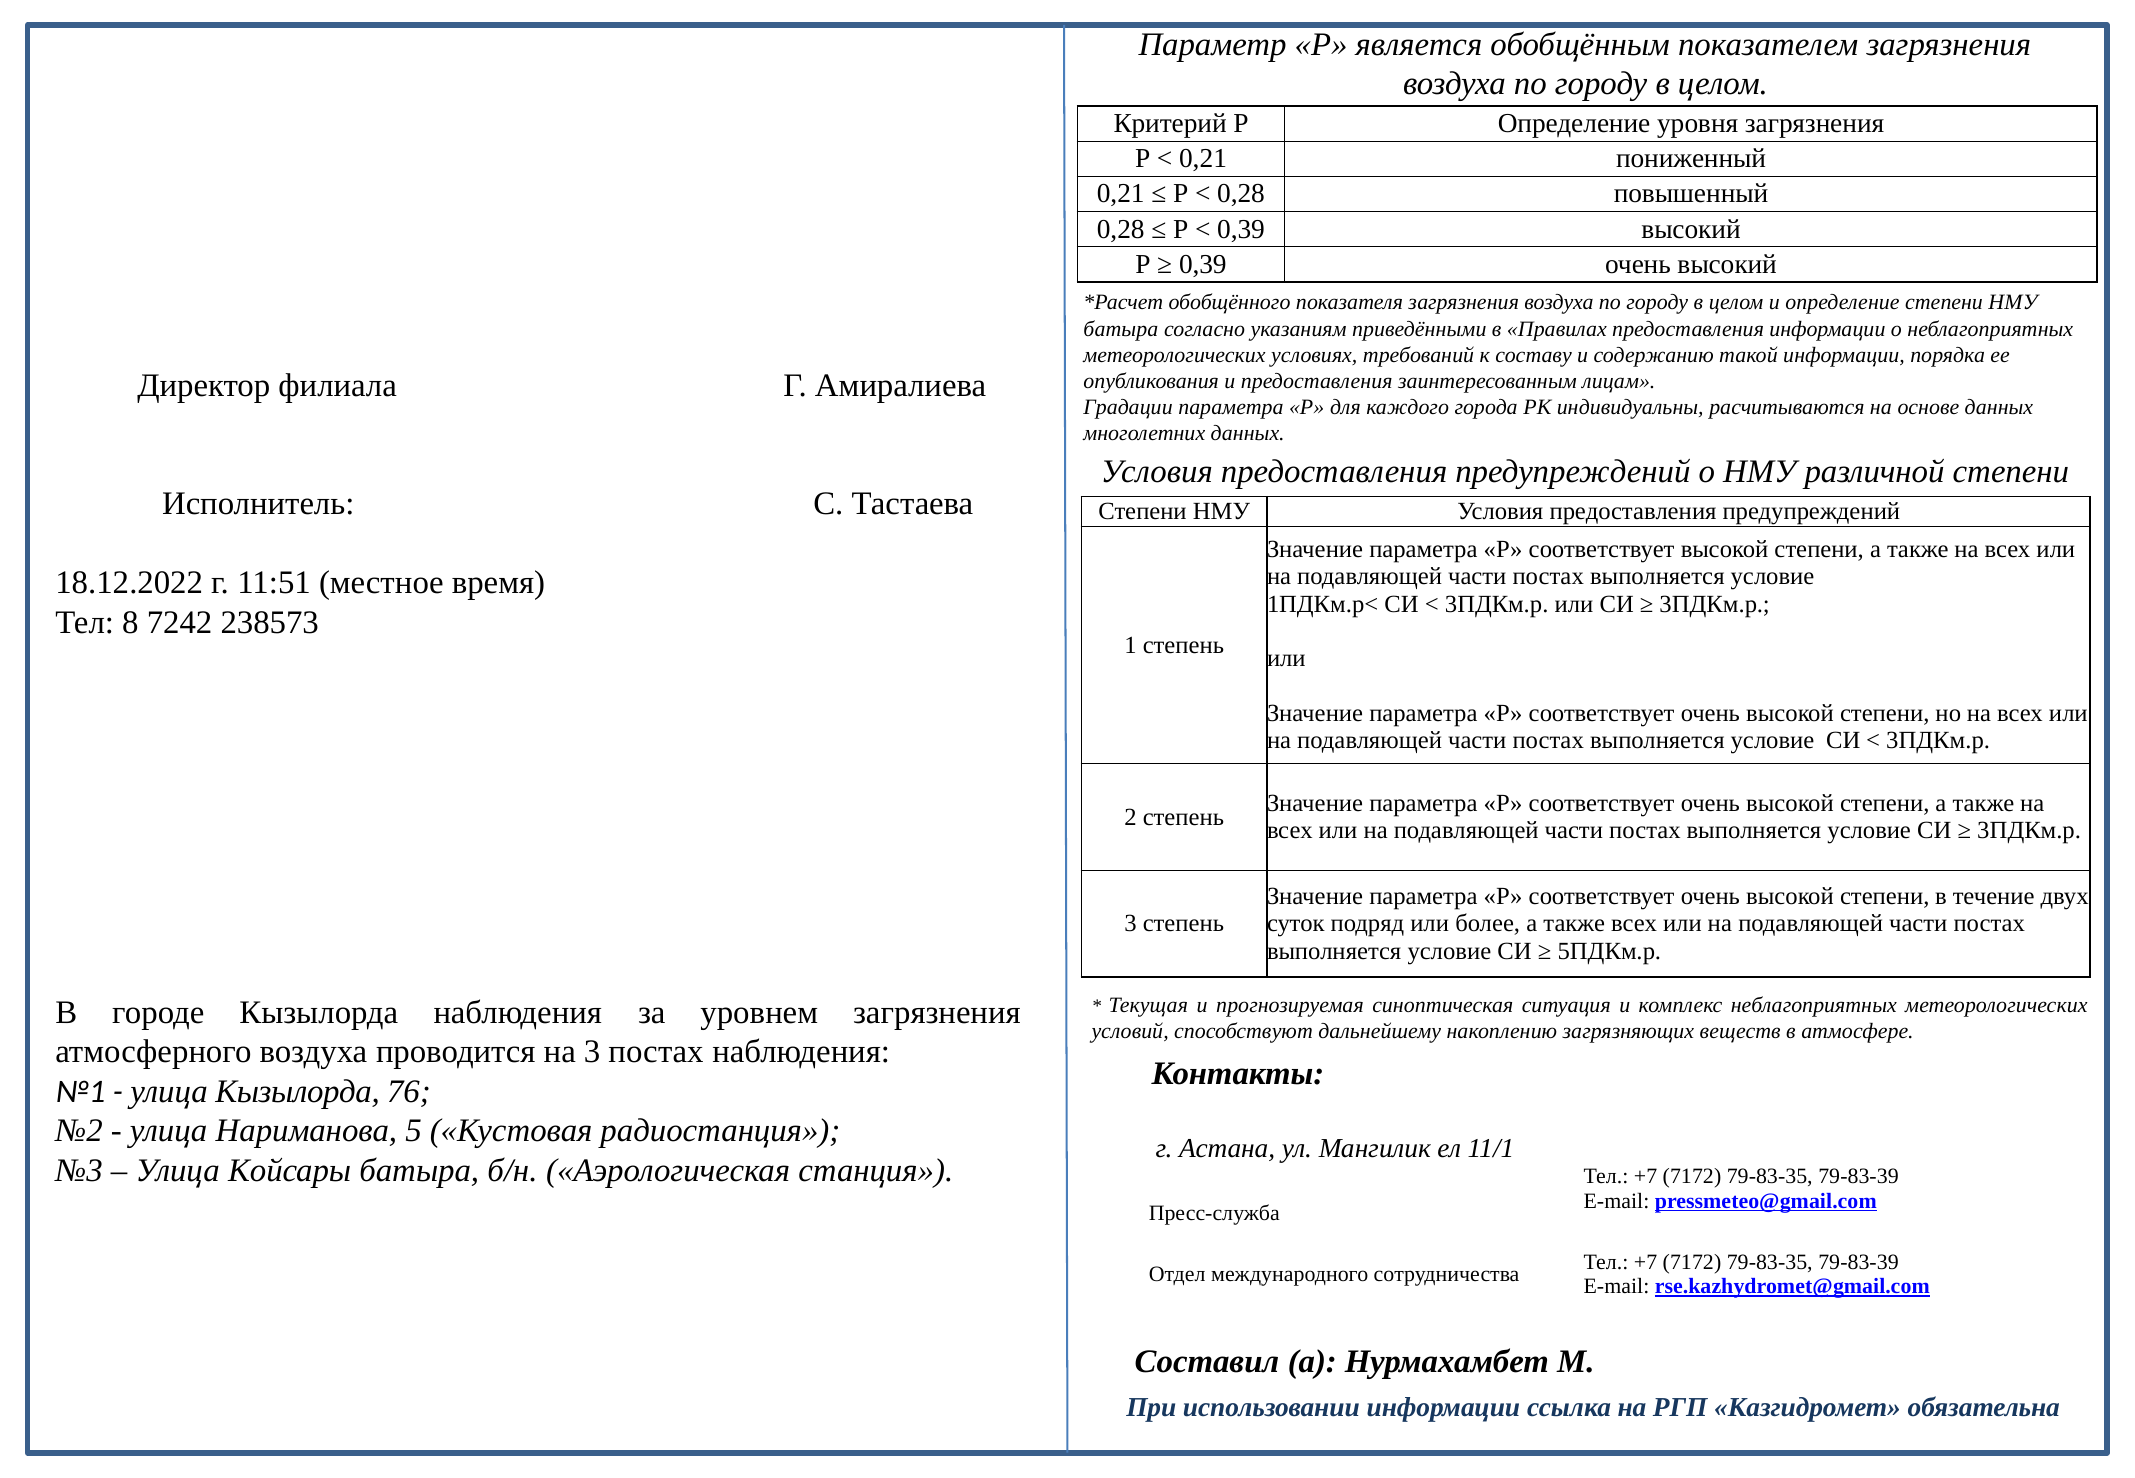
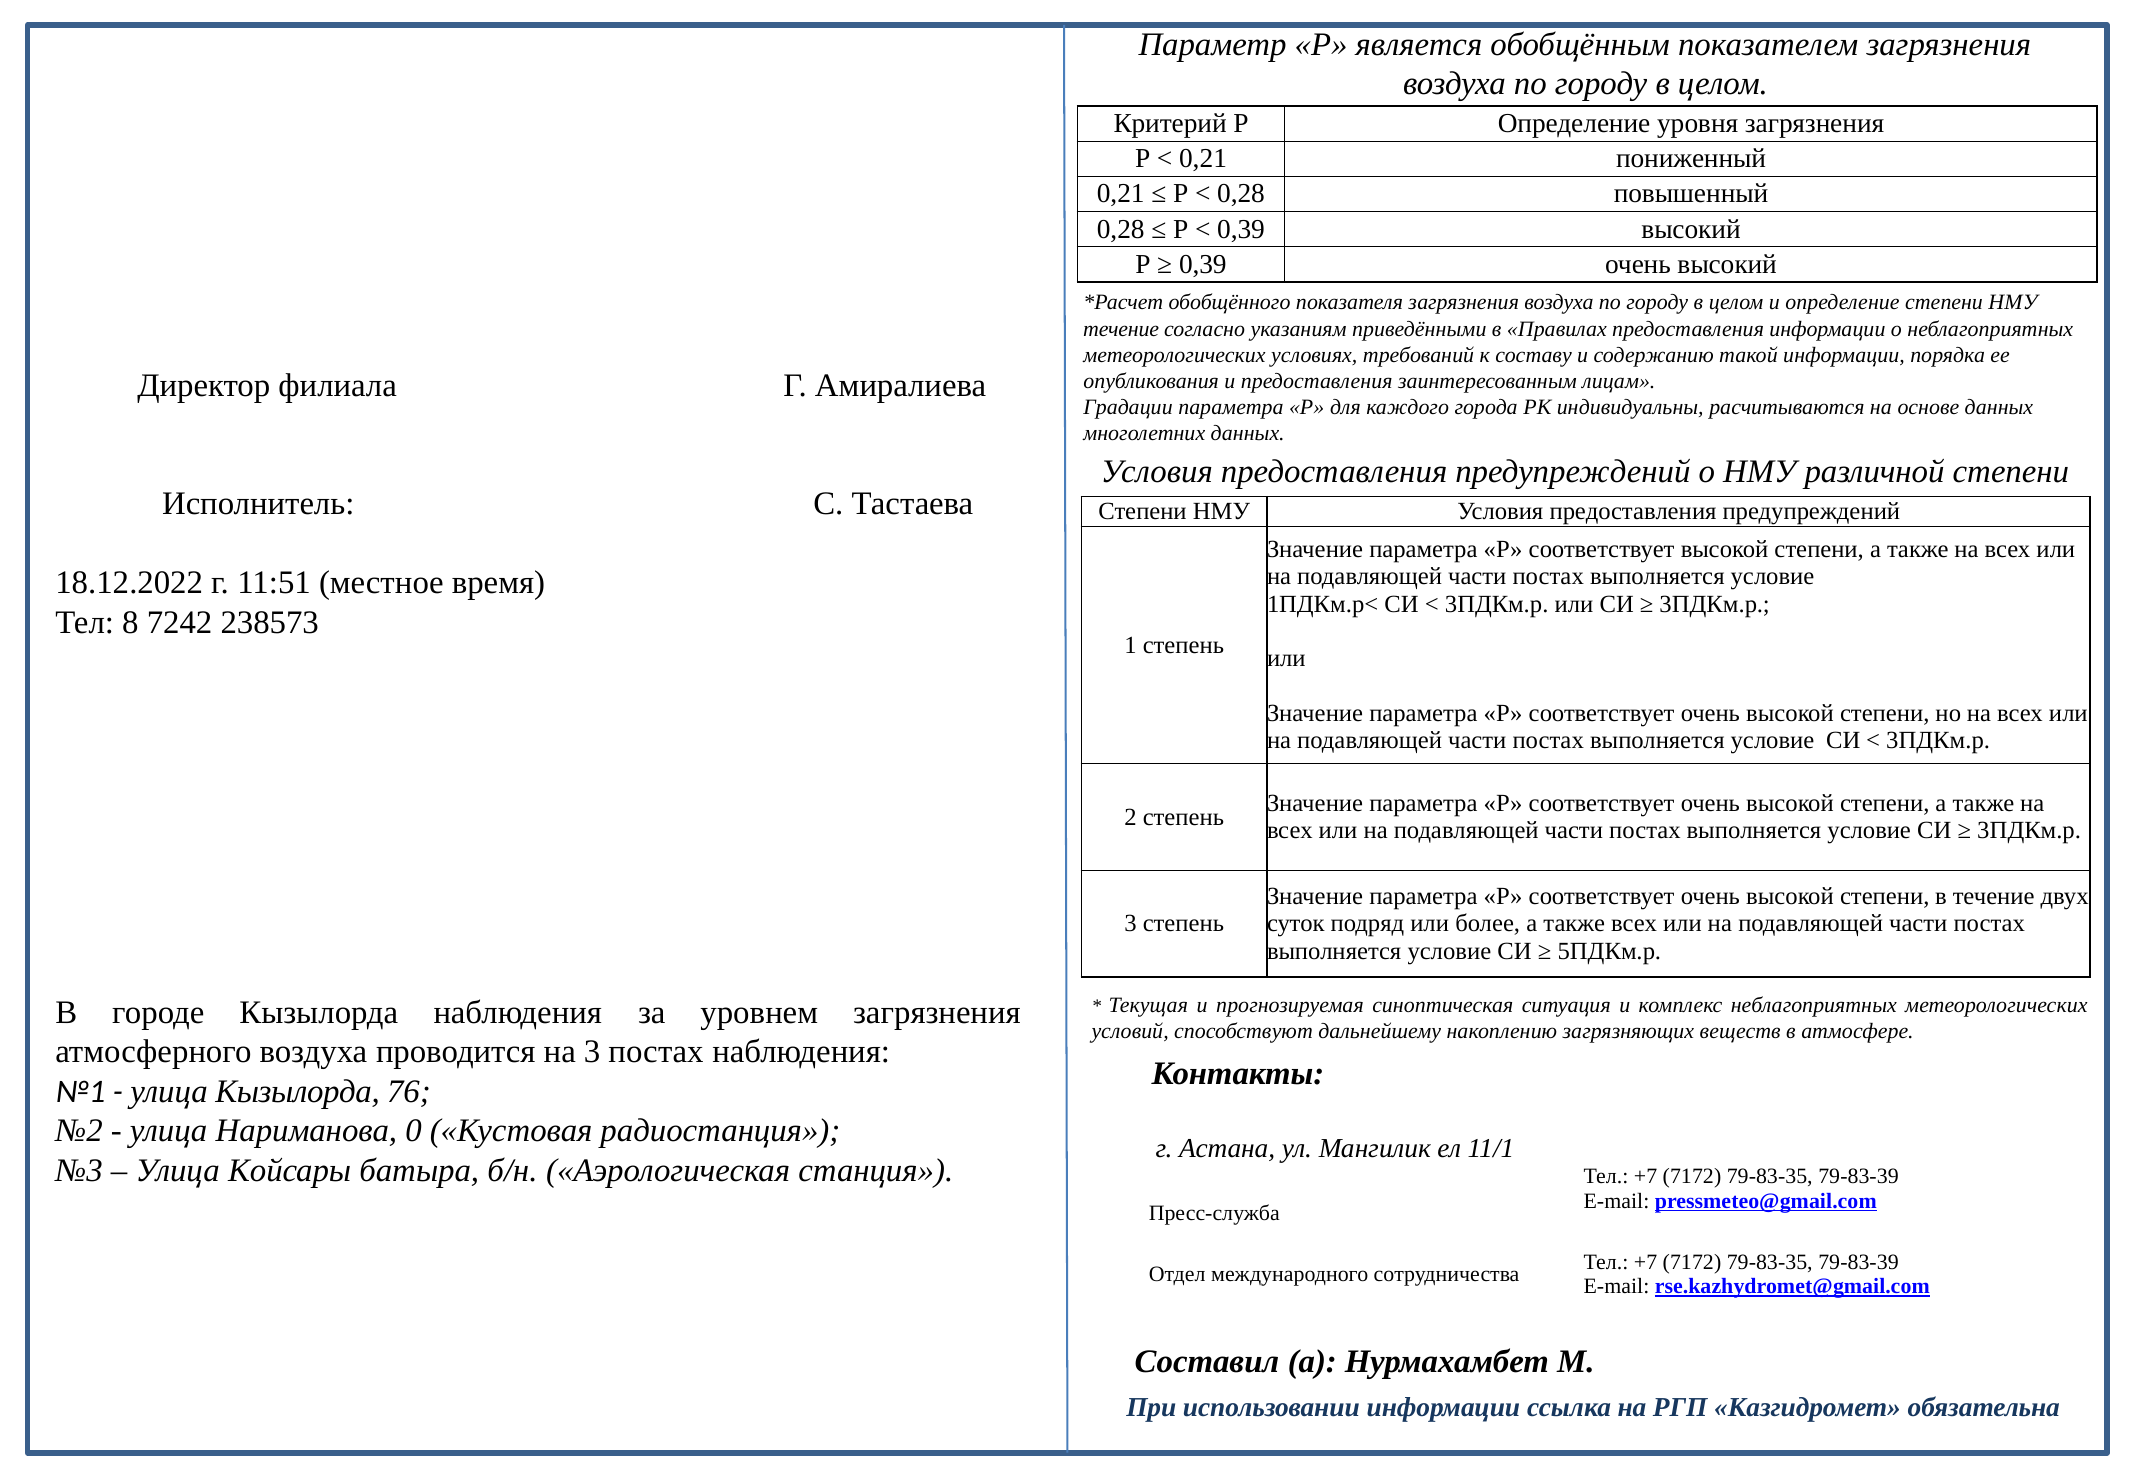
батыра at (1121, 329): батыра -> течение
5: 5 -> 0
